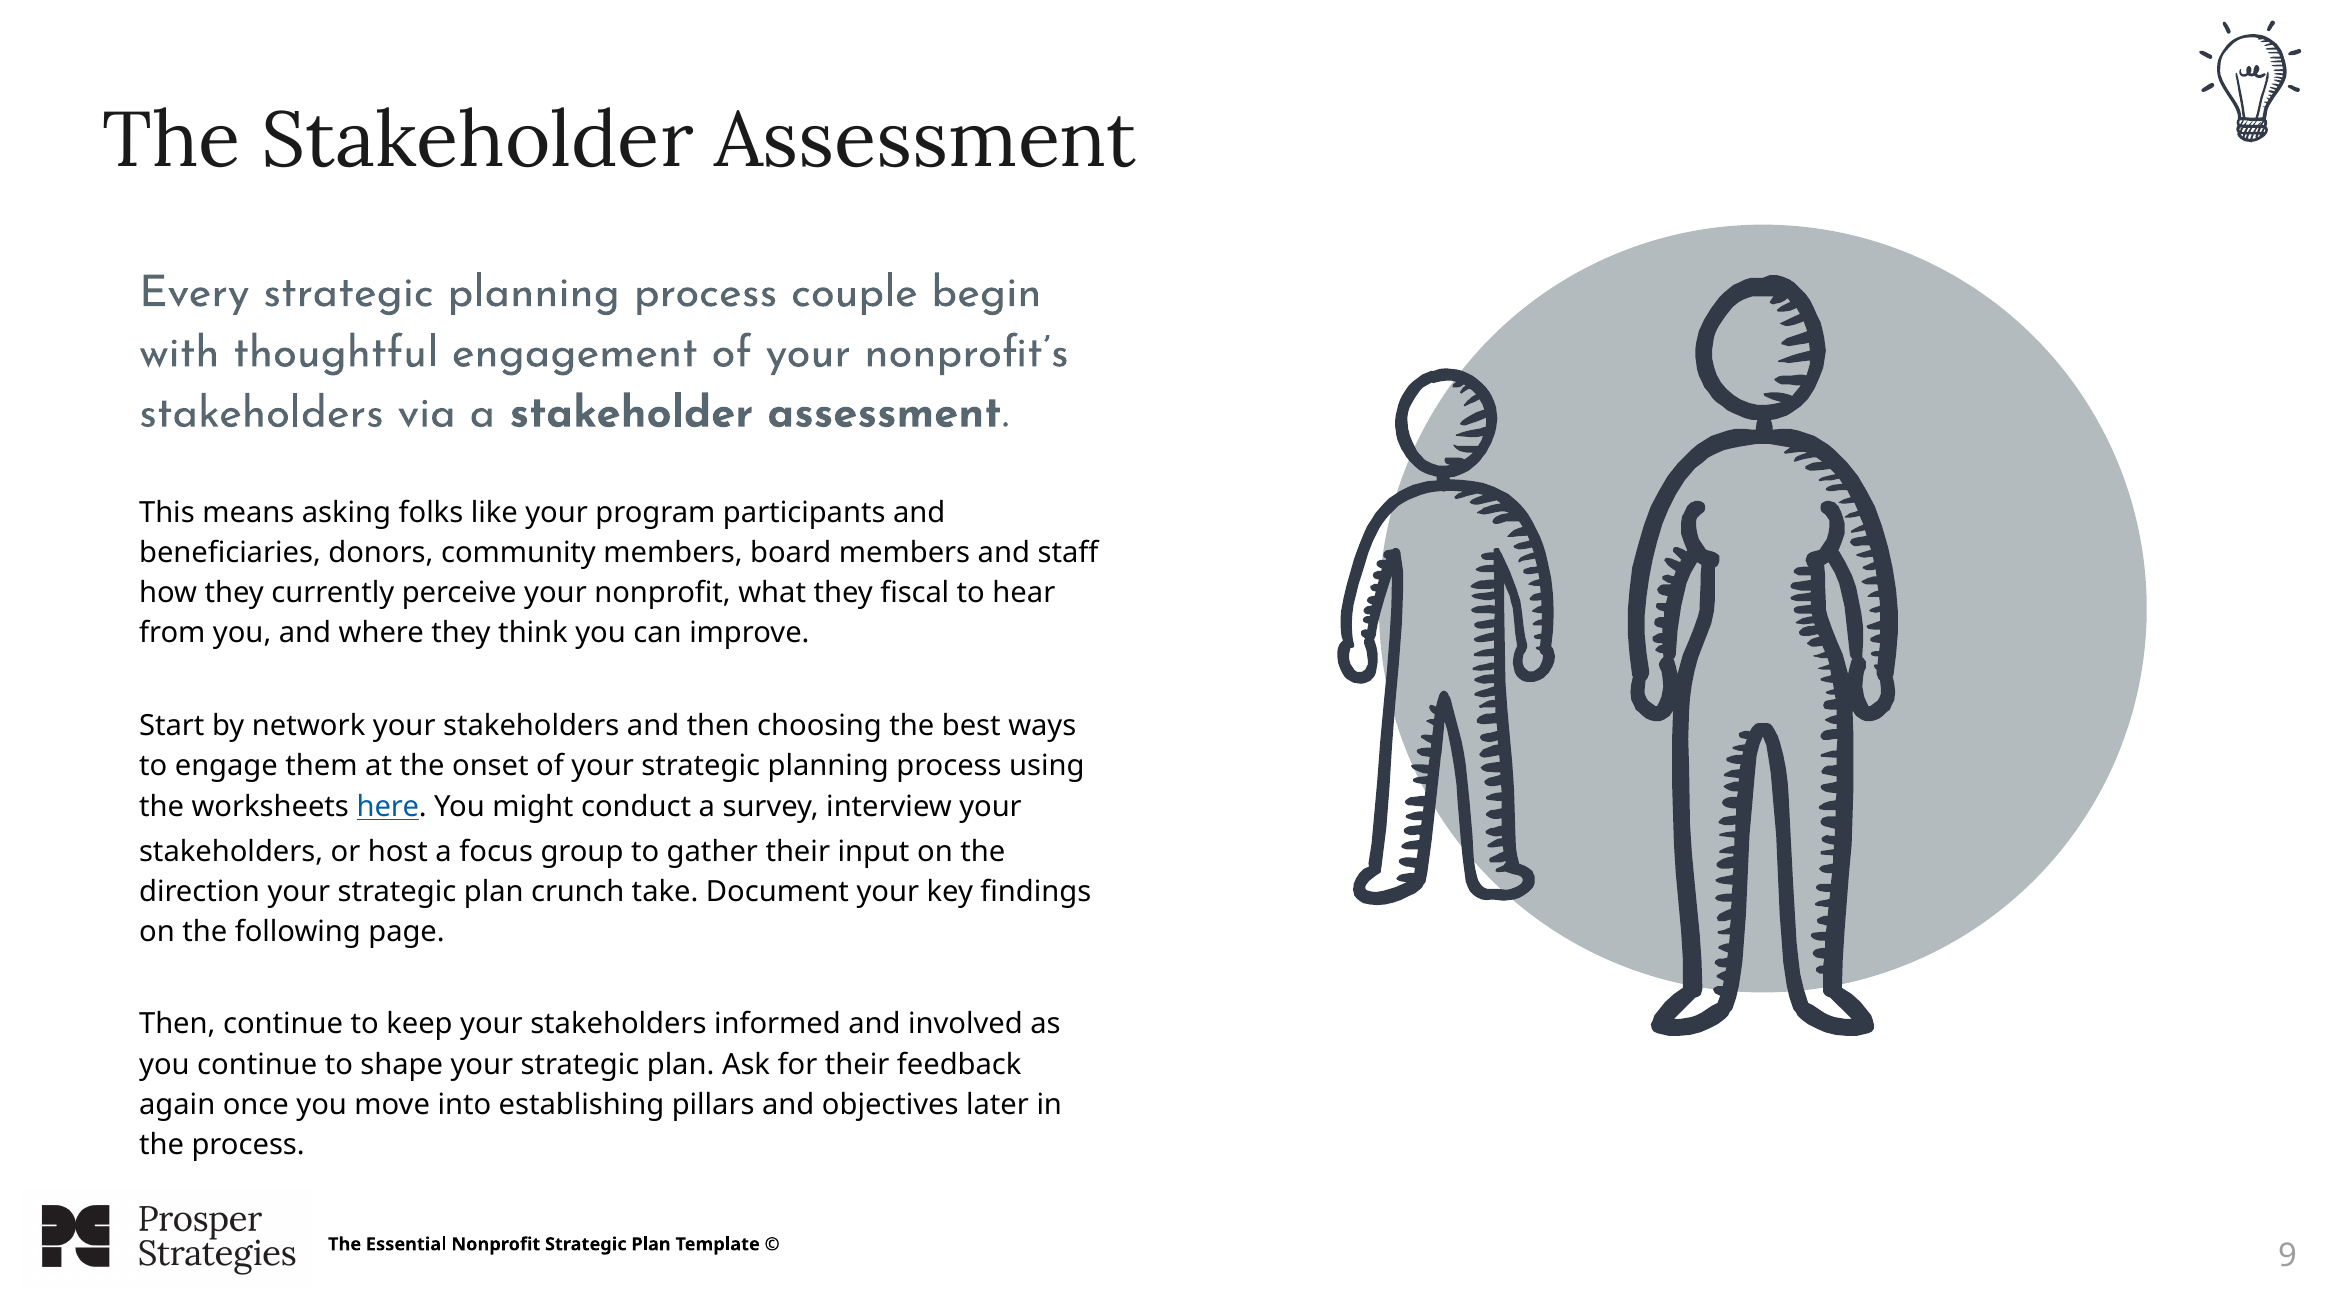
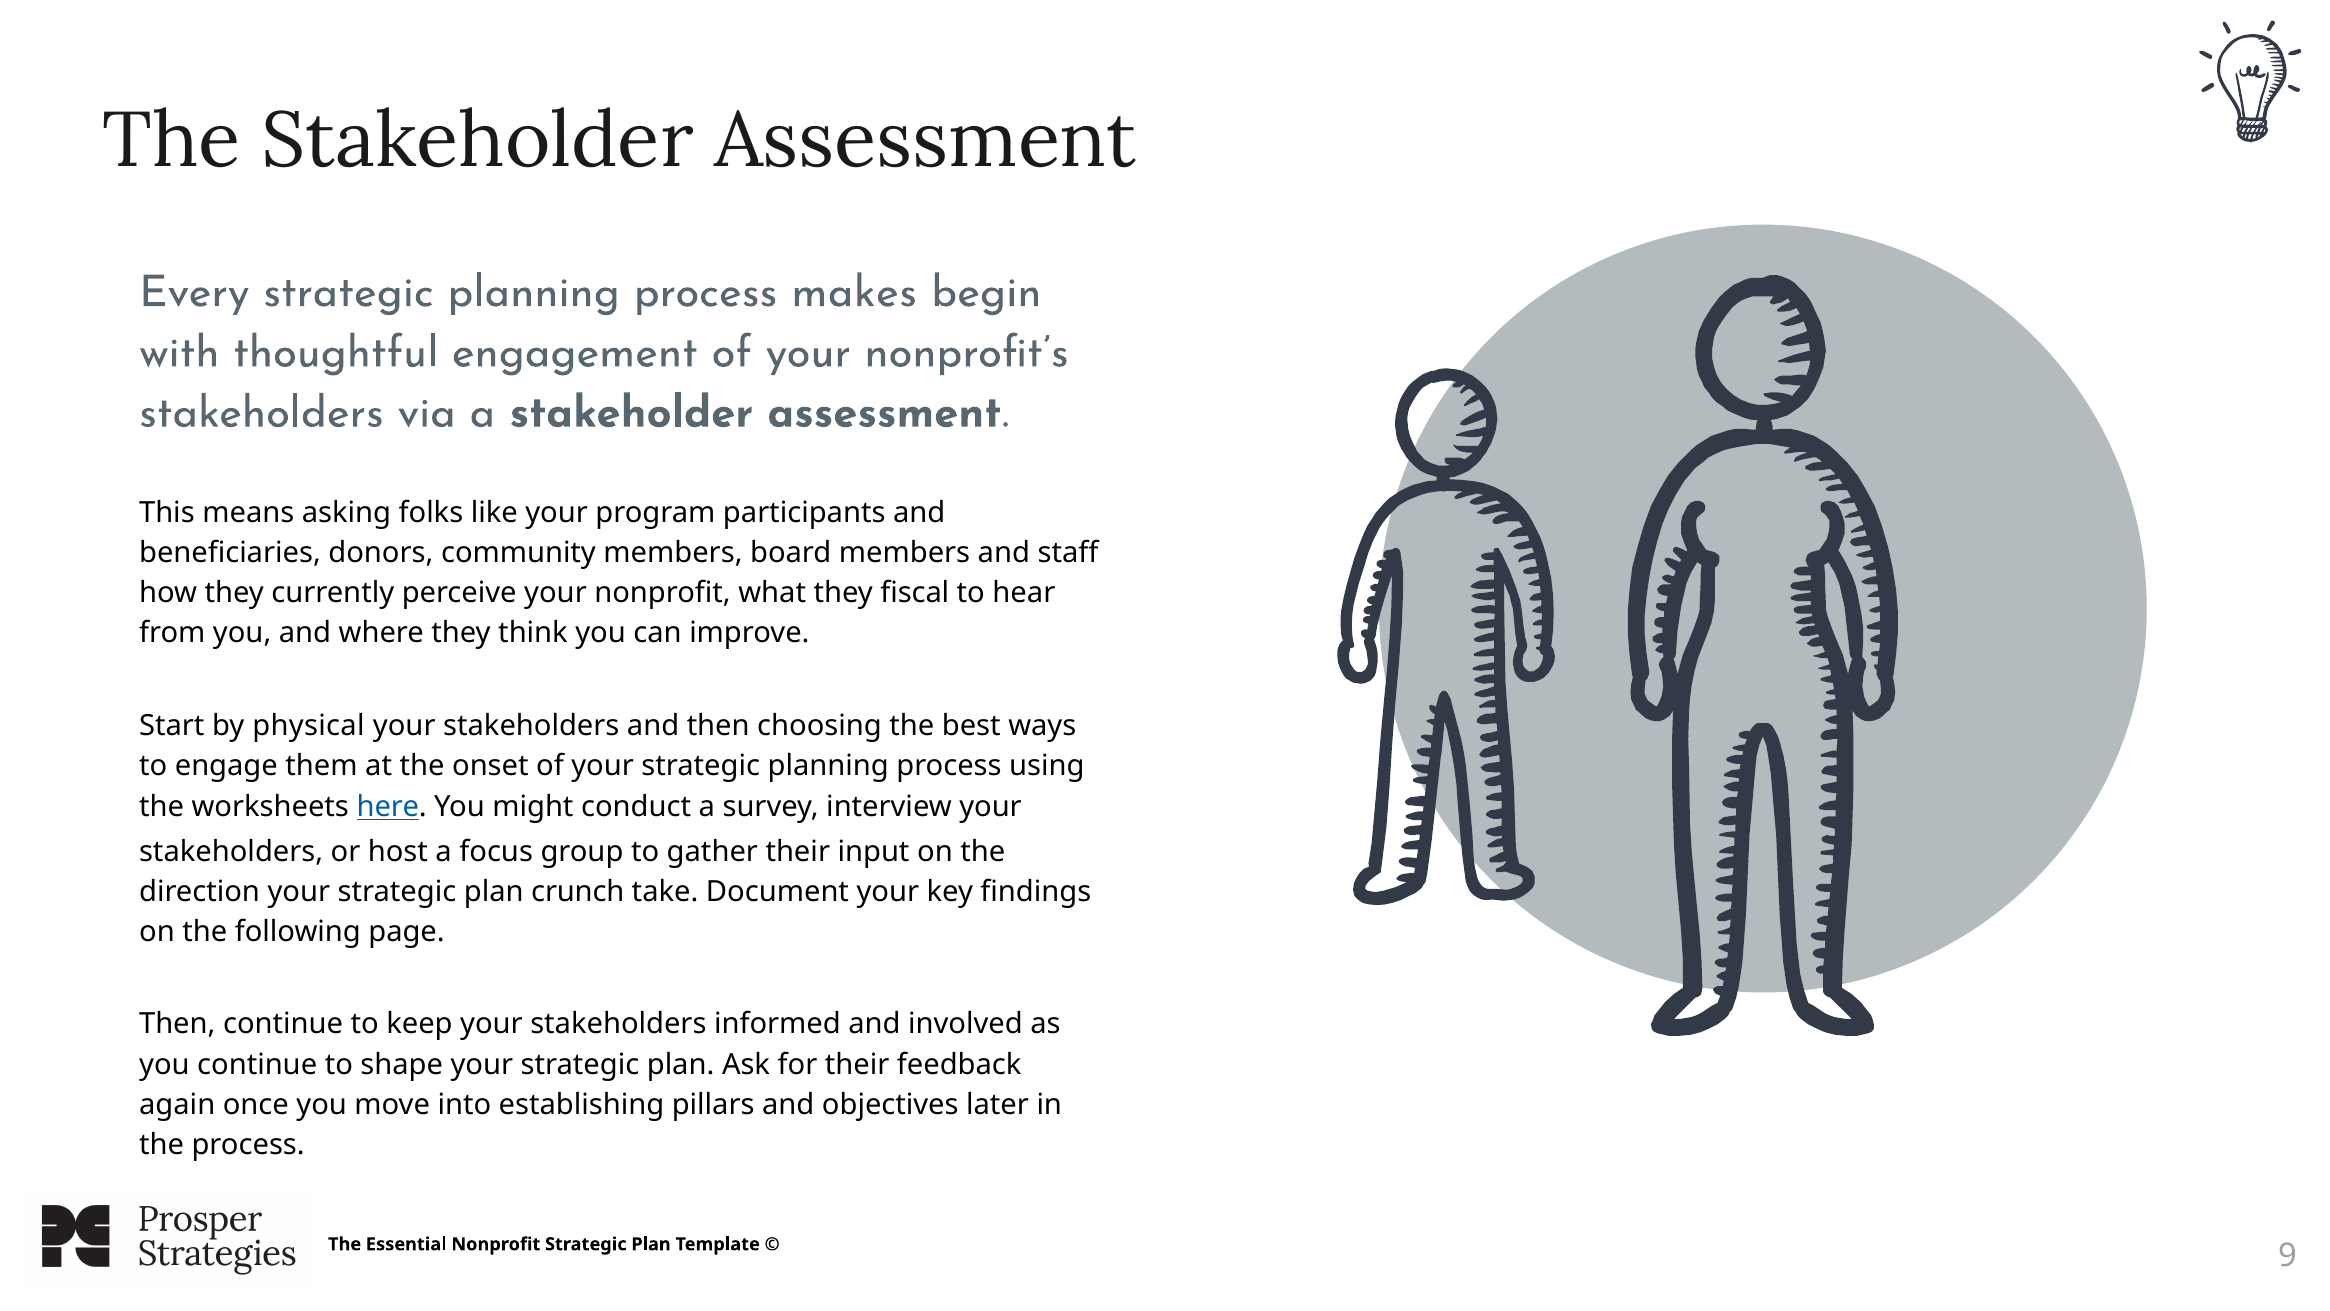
couple: couple -> makes
network: network -> physical
